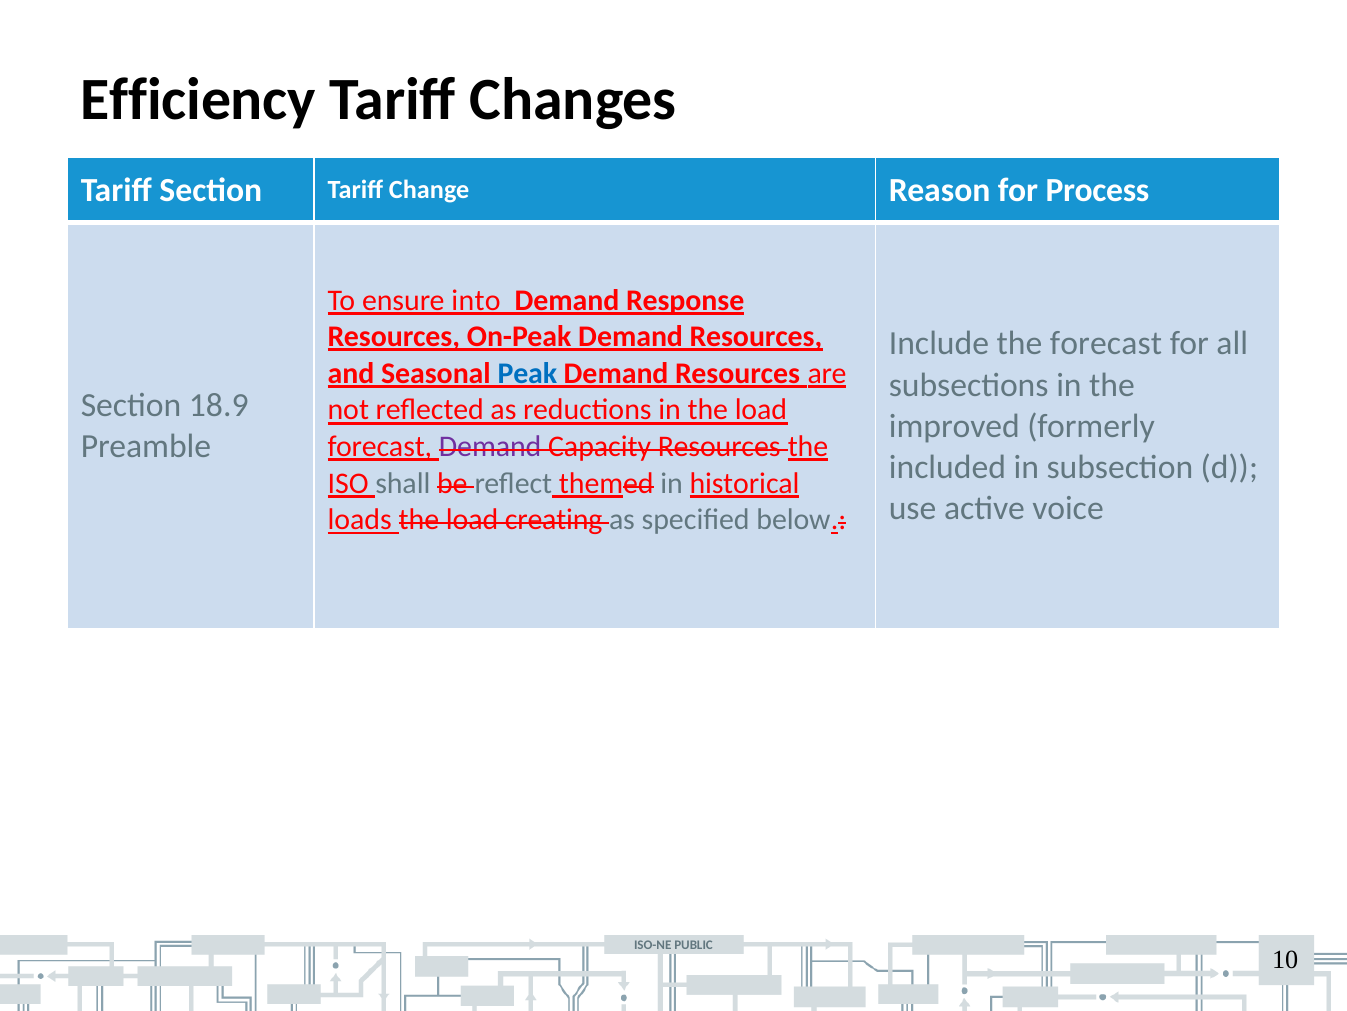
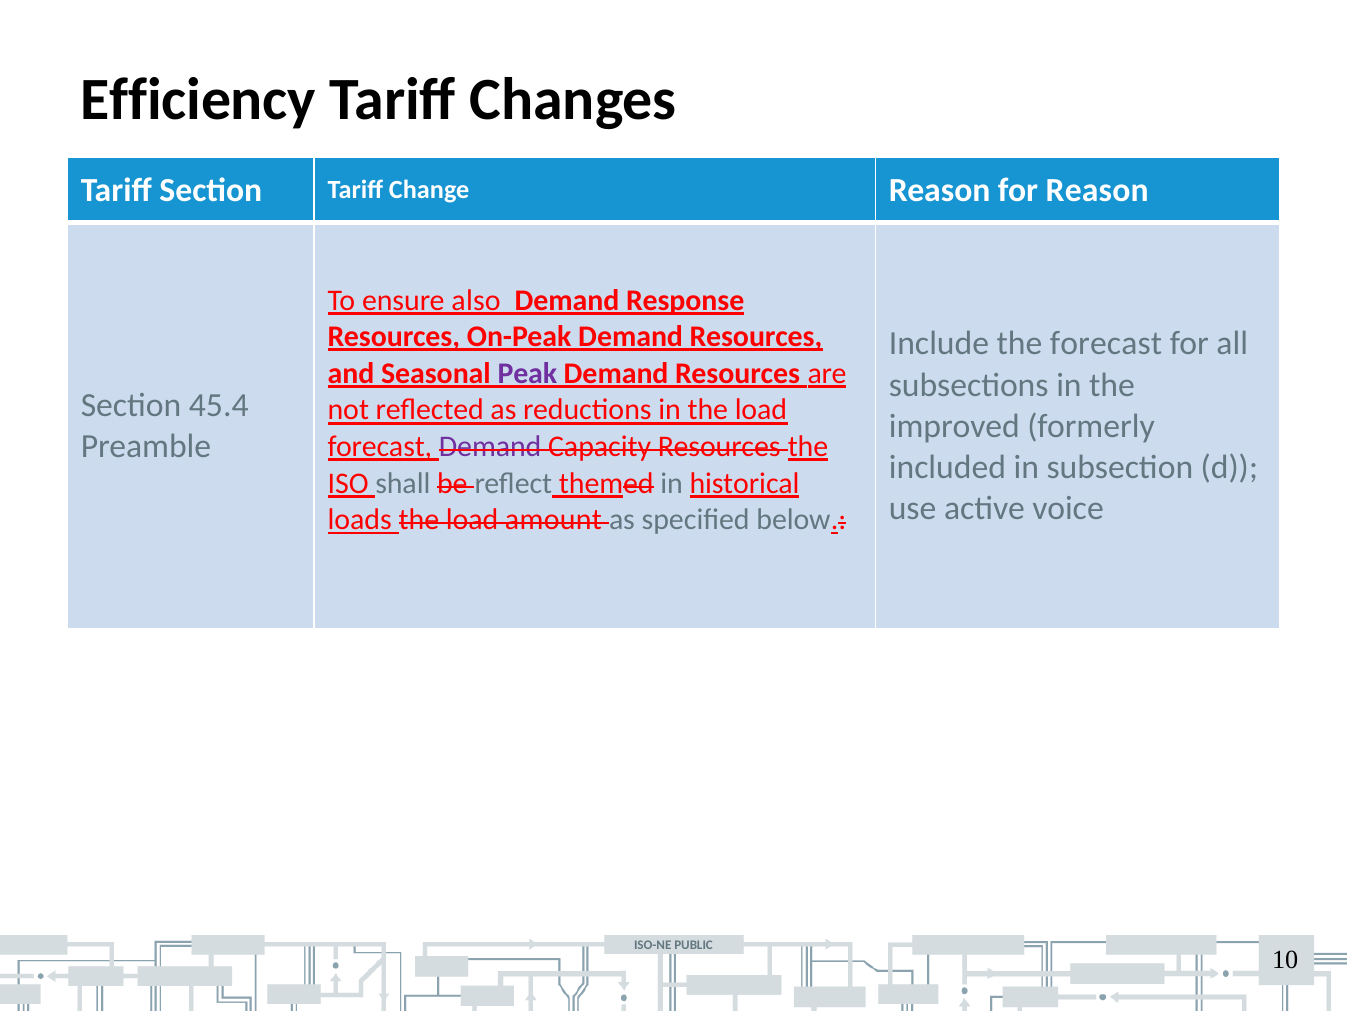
for Process: Process -> Reason
into: into -> also
Peak colour: blue -> purple
18.9: 18.9 -> 45.4
creating: creating -> amount
